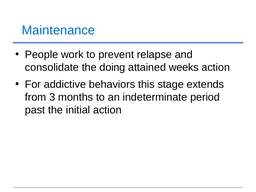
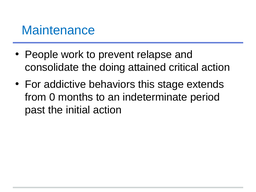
weeks: weeks -> critical
3: 3 -> 0
